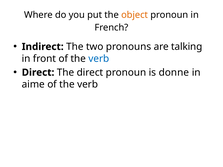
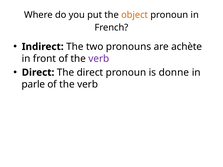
talking: talking -> achète
verb at (99, 59) colour: blue -> purple
aime: aime -> parle
